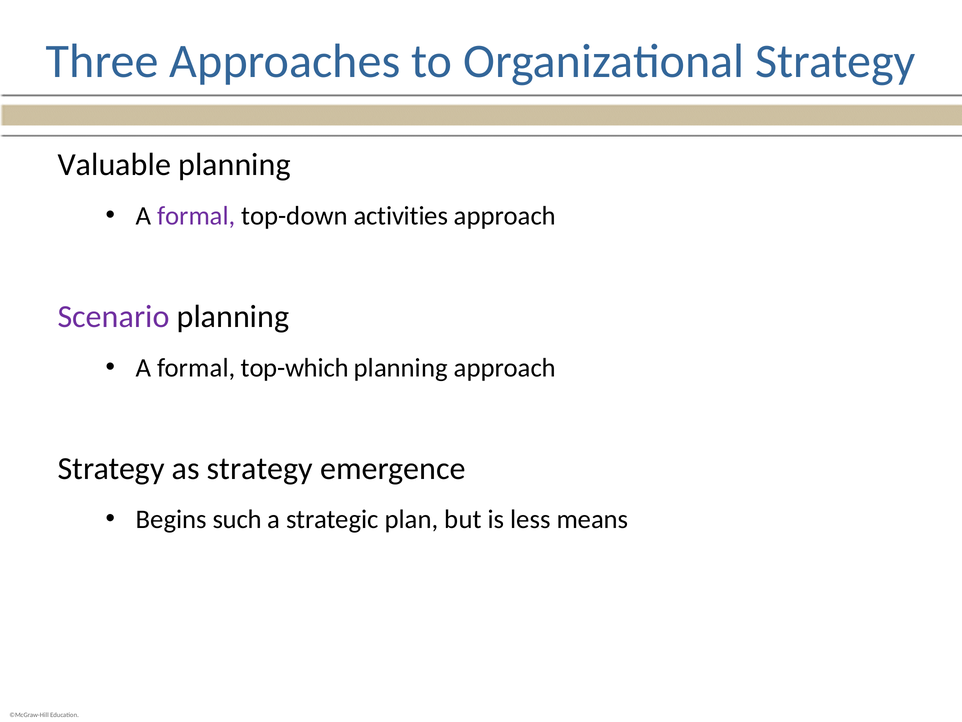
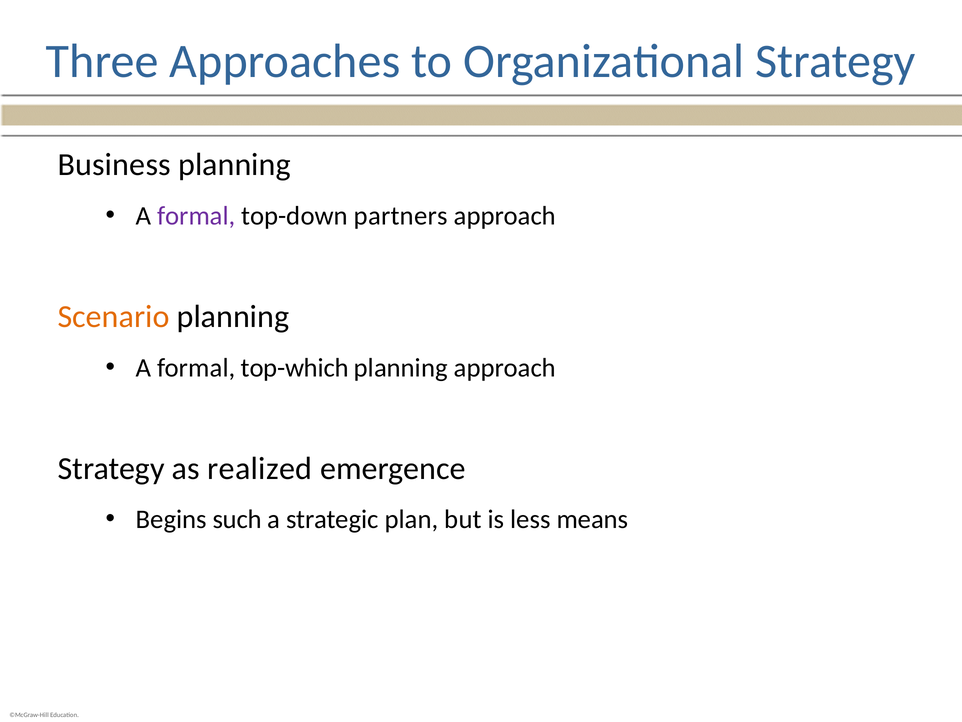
Valuable: Valuable -> Business
activities: activities -> partners
Scenario colour: purple -> orange
as strategy: strategy -> realized
